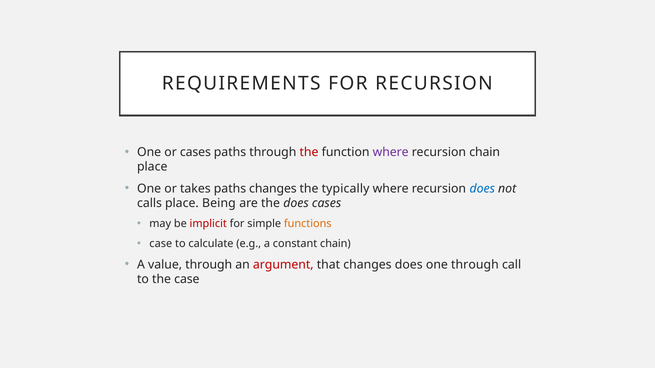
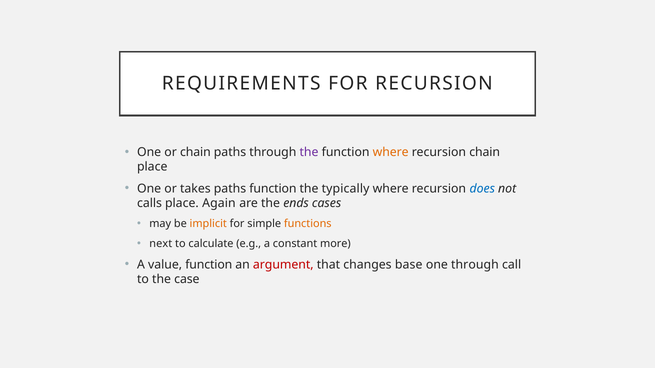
or cases: cases -> chain
the at (309, 152) colour: red -> purple
where at (391, 152) colour: purple -> orange
paths changes: changes -> function
Being: Being -> Again
the does: does -> ends
implicit colour: red -> orange
case at (161, 244): case -> next
constant chain: chain -> more
value through: through -> function
changes does: does -> base
